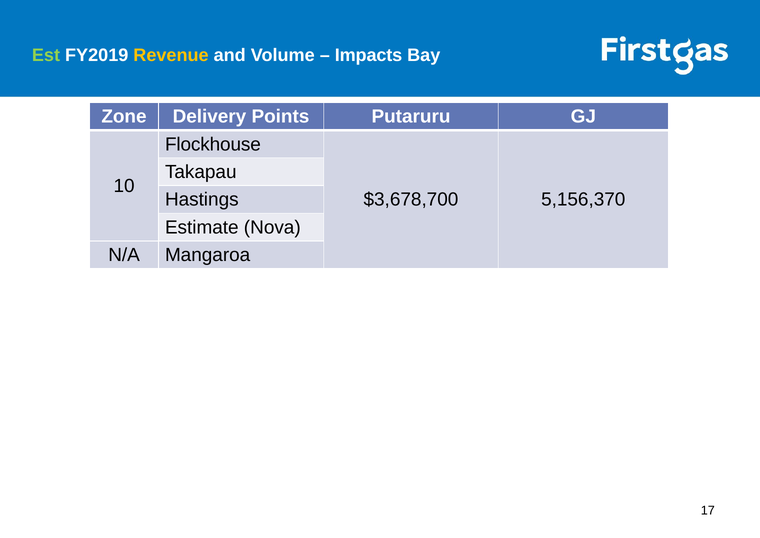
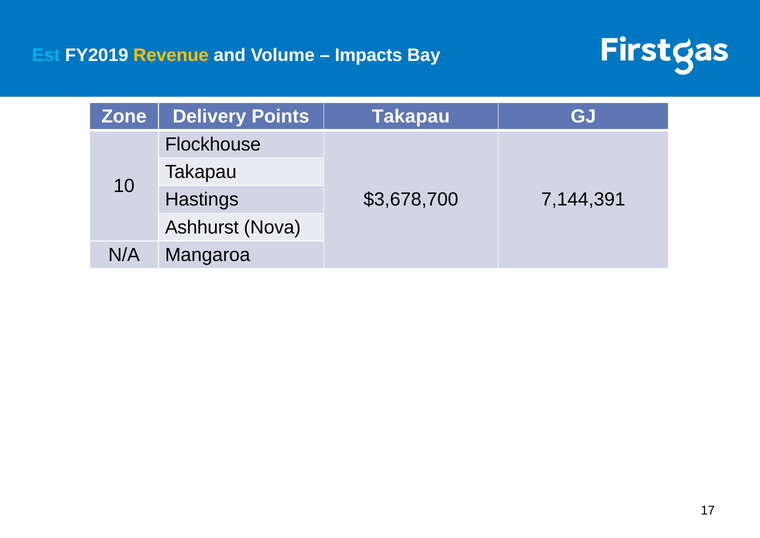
Est colour: light green -> light blue
Points Putaruru: Putaruru -> Takapau
5,156,370: 5,156,370 -> 7,144,391
Estimate: Estimate -> Ashhurst
